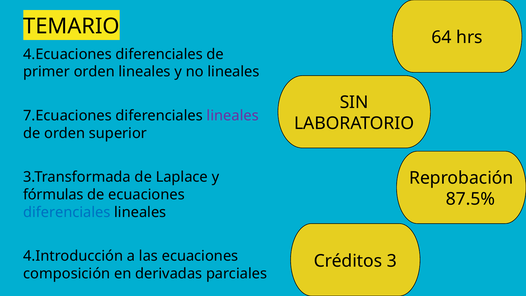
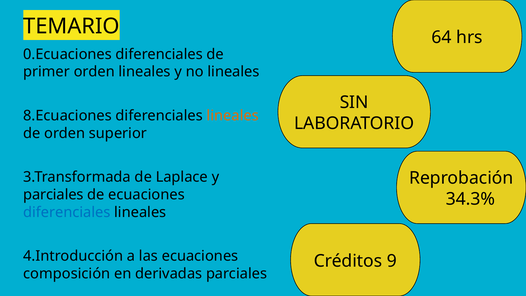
4.Ecuaciones: 4.Ecuaciones -> 0.Ecuaciones
7.Ecuaciones: 7.Ecuaciones -> 8.Ecuaciones
lineales at (233, 116) colour: purple -> orange
fórmulas at (53, 195): fórmulas -> parciales
87.5%: 87.5% -> 34.3%
3: 3 -> 9
